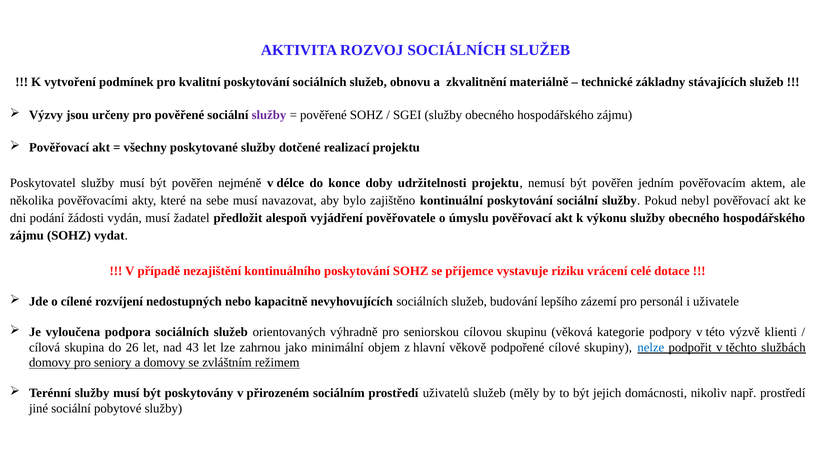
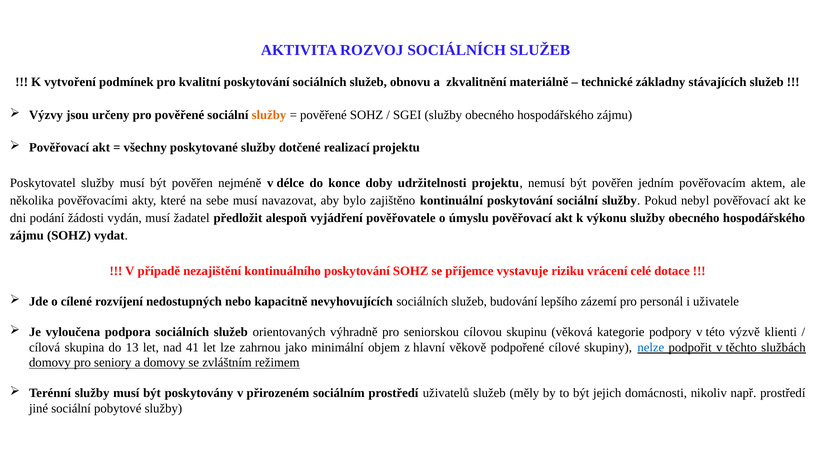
služby at (269, 115) colour: purple -> orange
26: 26 -> 13
43: 43 -> 41
